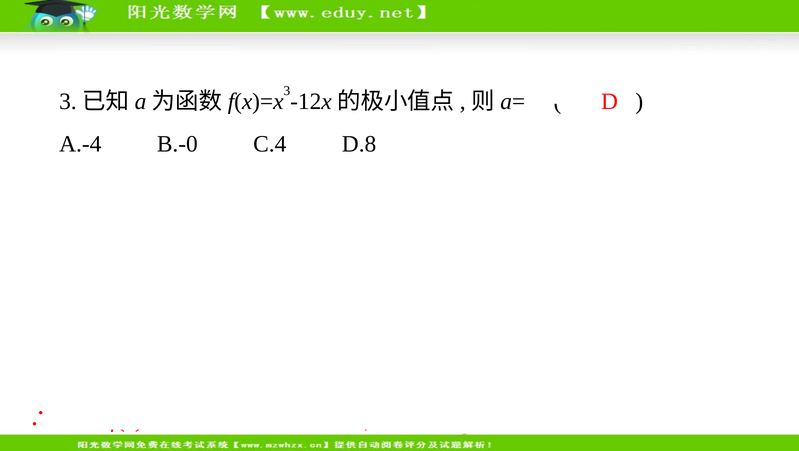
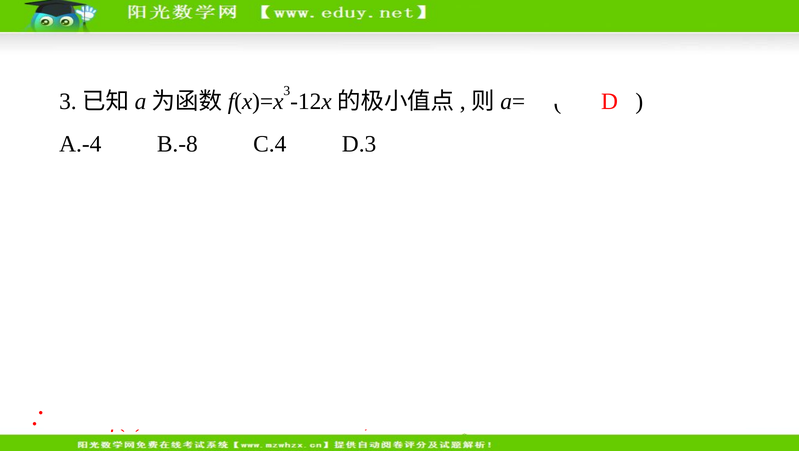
B.-0: B.-0 -> B.-8
D.8: D.8 -> D.3
